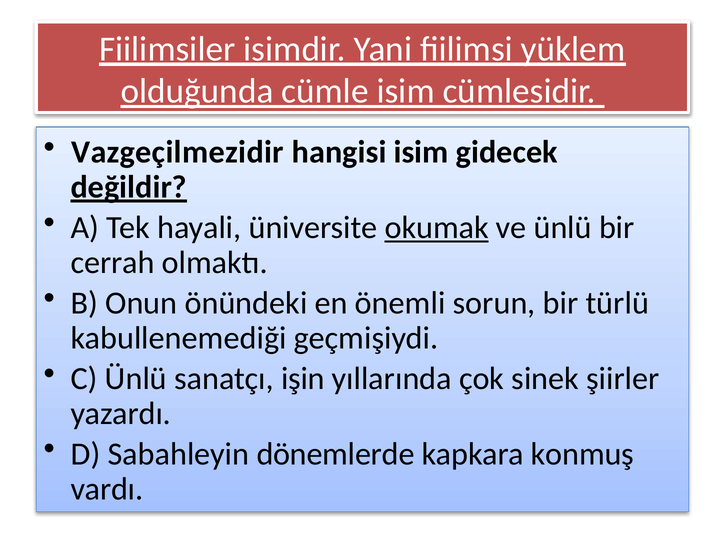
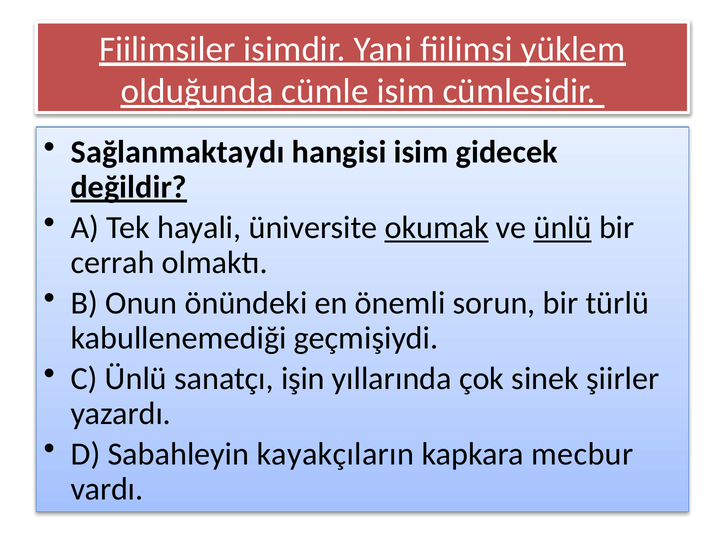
Vazgeçilmezidir: Vazgeçilmezidir -> Sağlanmaktaydı
ünlü at (563, 228) underline: none -> present
dönemlerde: dönemlerde -> kayakçıların
konmuş: konmuş -> mecbur
